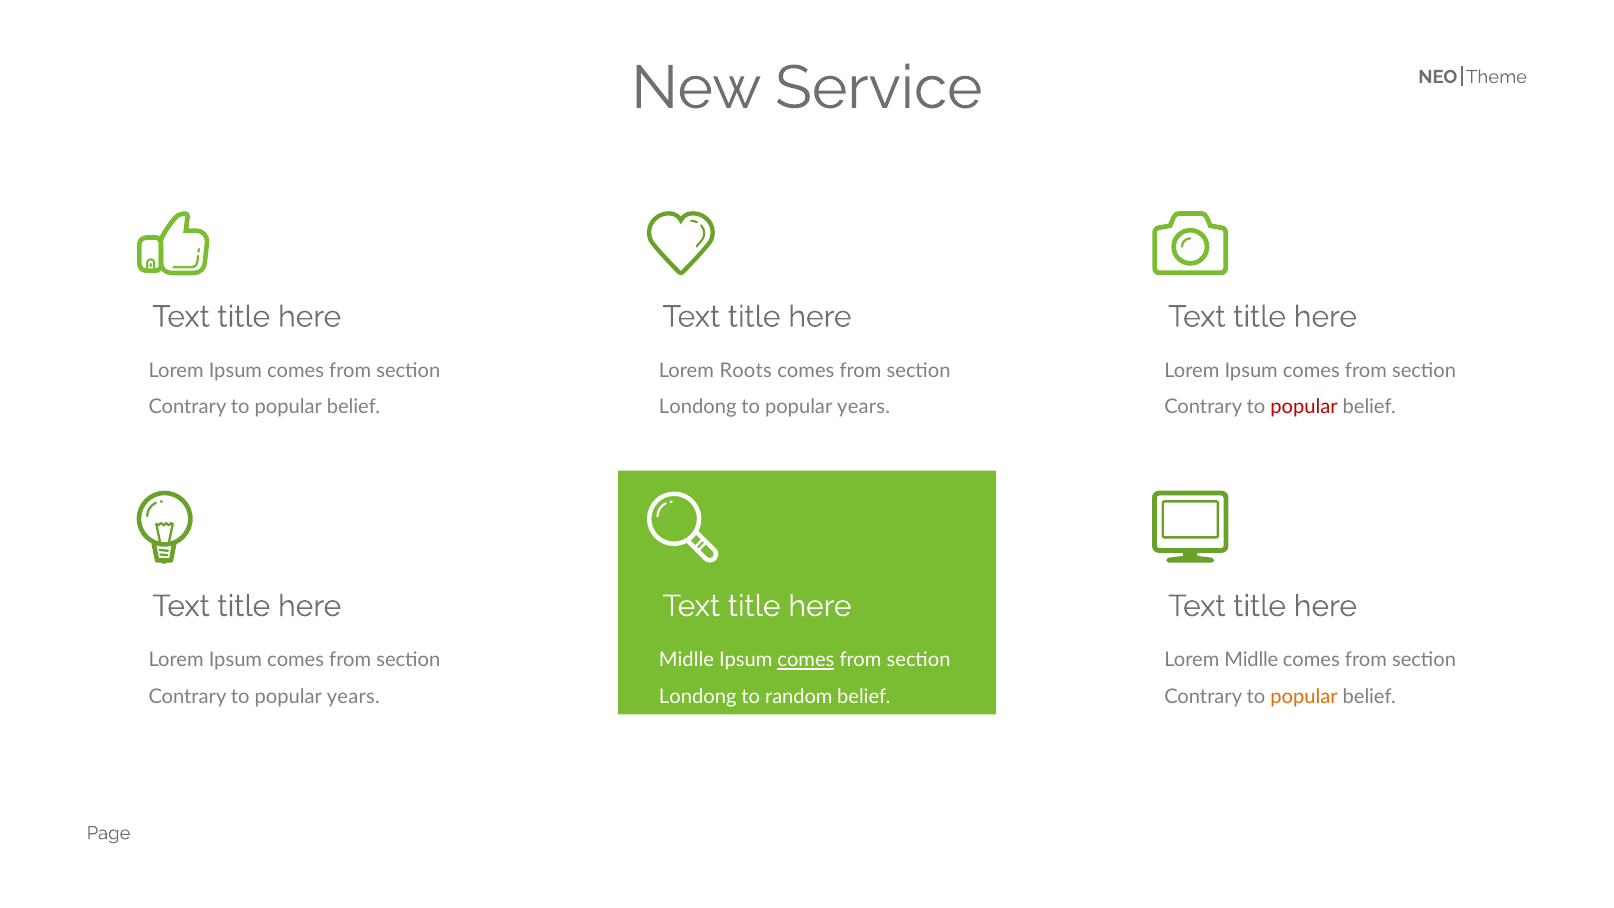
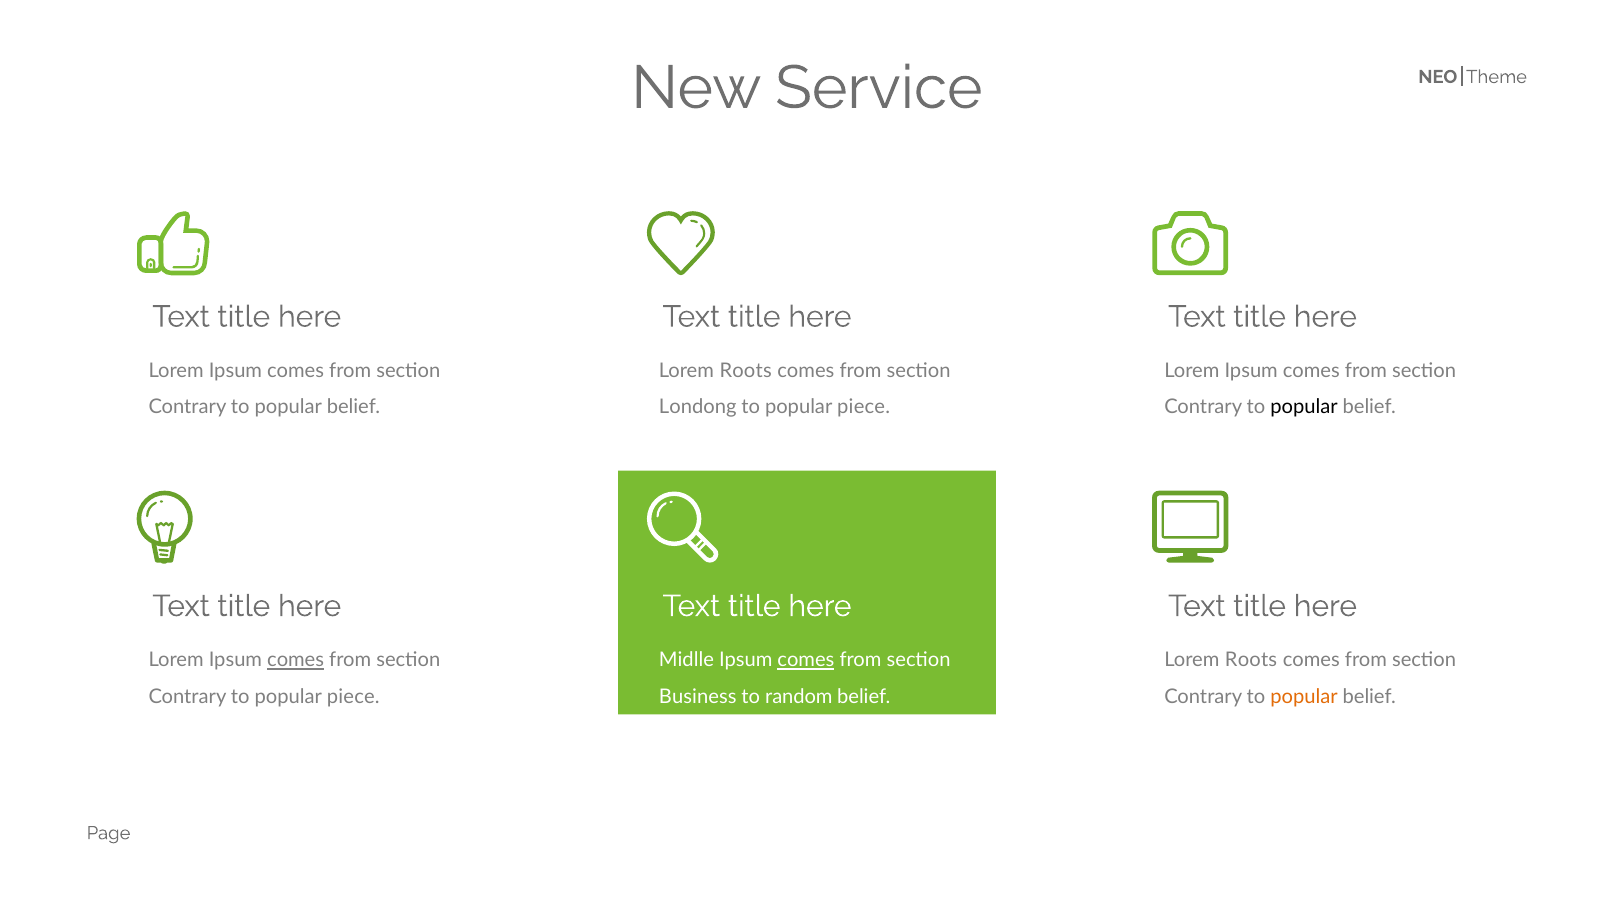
years at (864, 407): years -> piece
popular at (1304, 407) colour: red -> black
comes at (296, 660) underline: none -> present
Midlle at (1251, 660): Midlle -> Roots
Contrary to popular years: years -> piece
Londong at (698, 697): Londong -> Business
